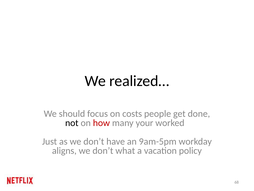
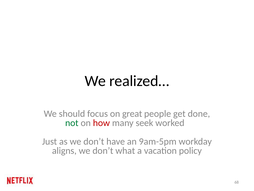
costs: costs -> great
not colour: black -> green
your: your -> seek
